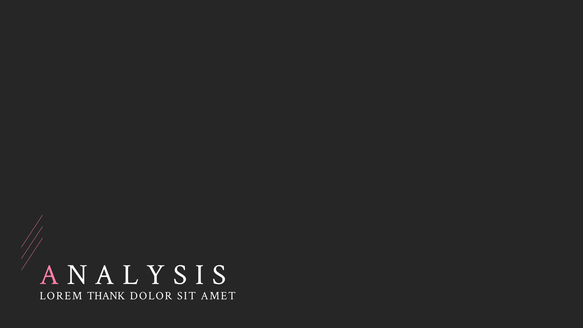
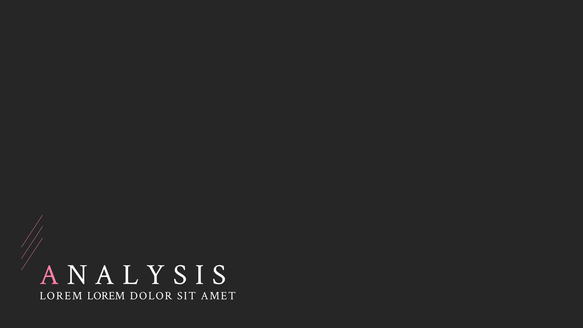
LOREM THANK: THANK -> LOREM
